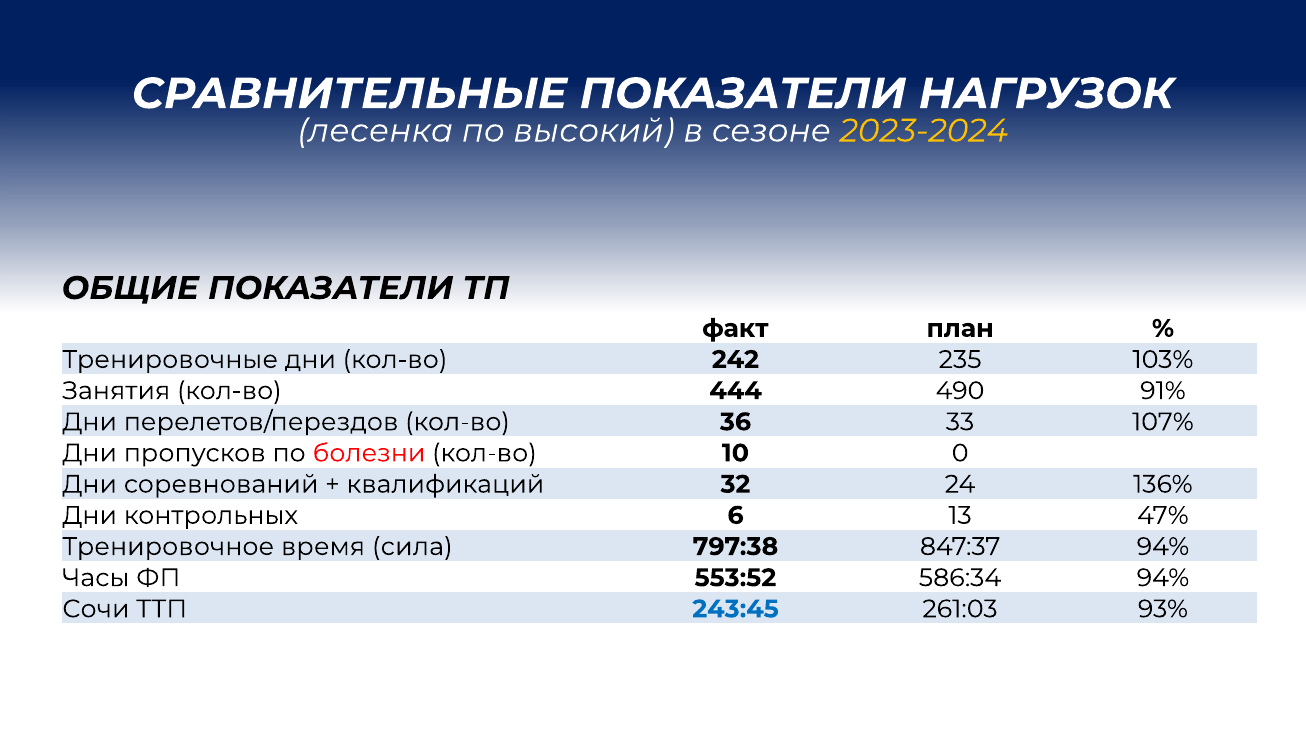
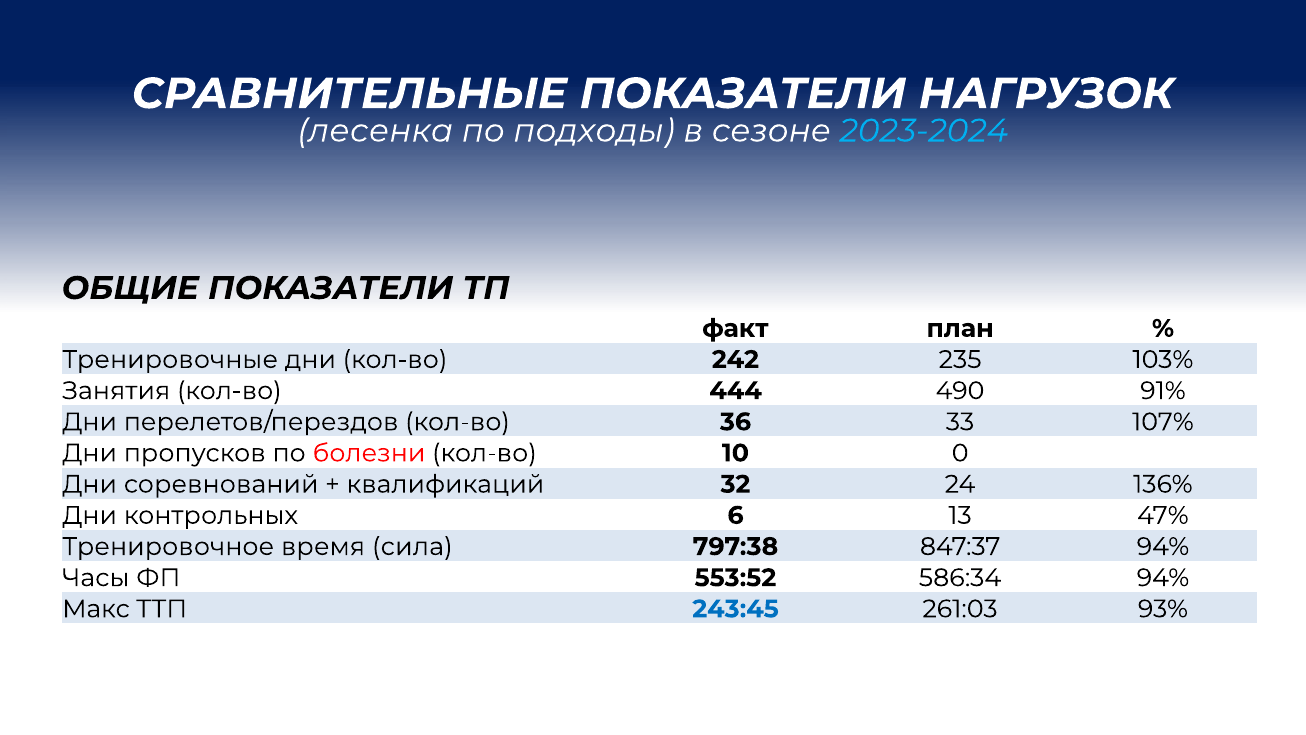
высокий: высокий -> подходы
2023-2024 colour: yellow -> light blue
Сочи: Сочи -> Макс
